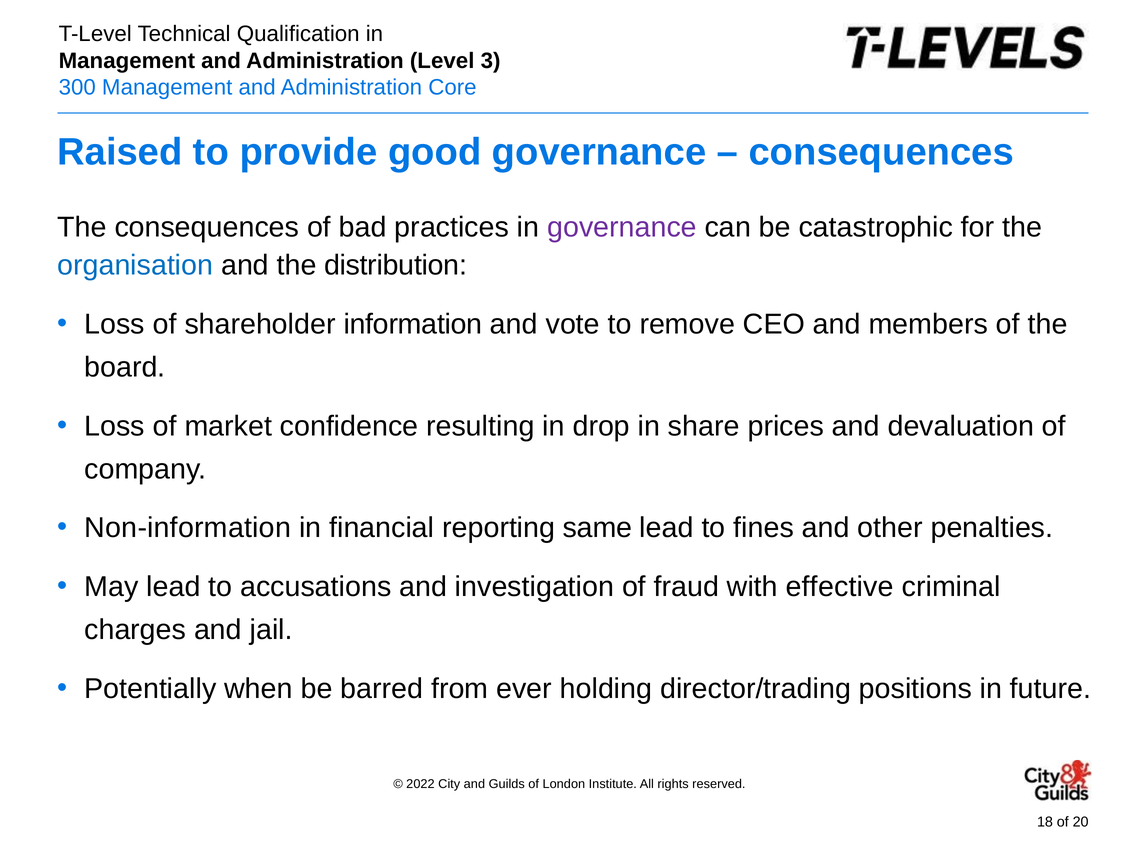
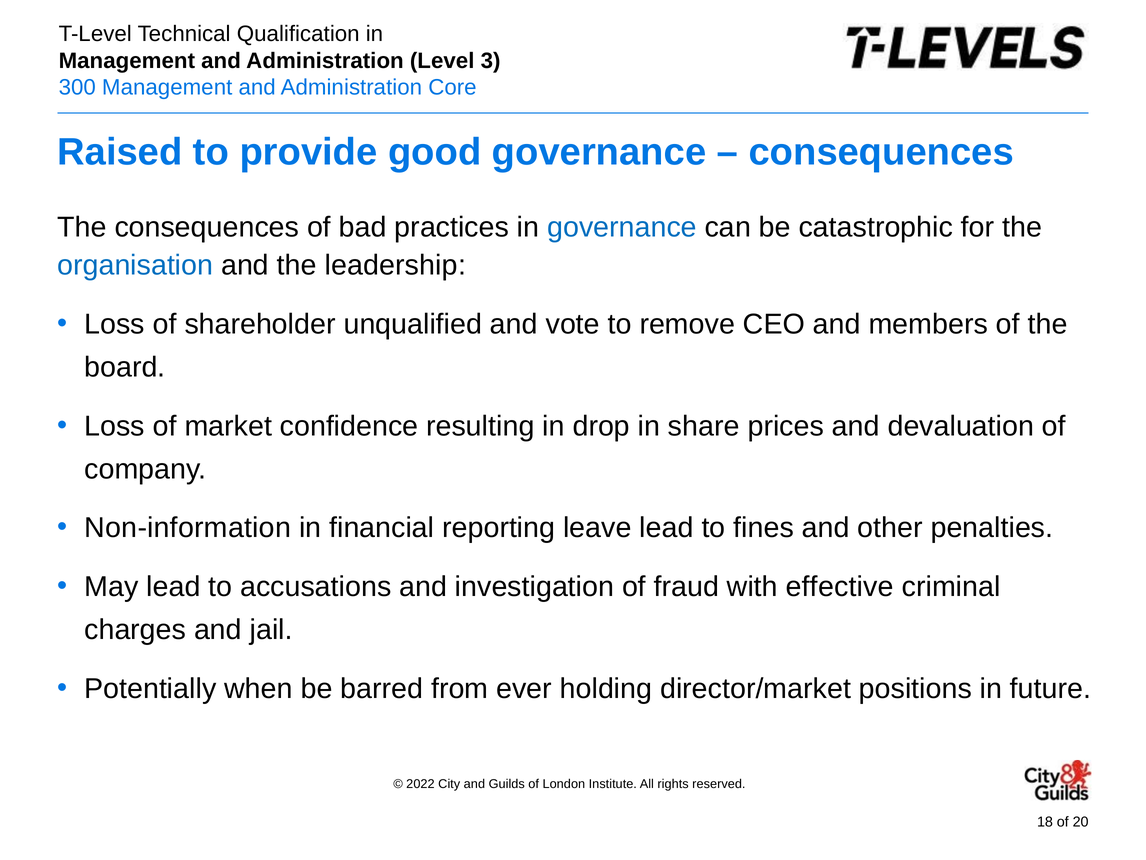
governance at (622, 227) colour: purple -> blue
distribution: distribution -> leadership
information: information -> unqualified
same: same -> leave
director/trading: director/trading -> director/market
